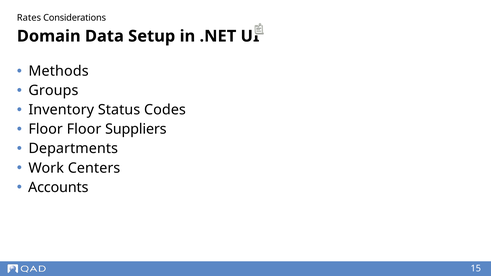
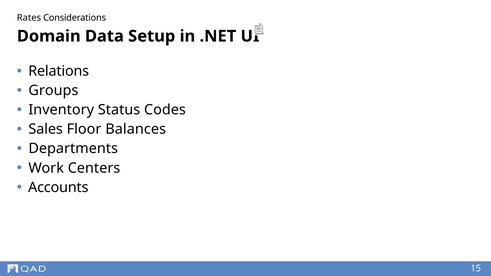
Methods: Methods -> Relations
Floor at (46, 129): Floor -> Sales
Suppliers: Suppliers -> Balances
